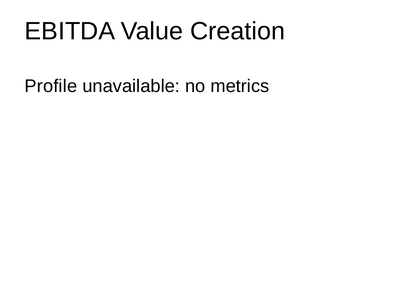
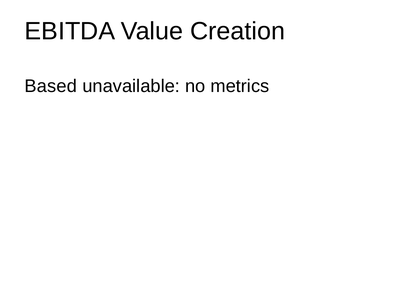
Profile: Profile -> Based
